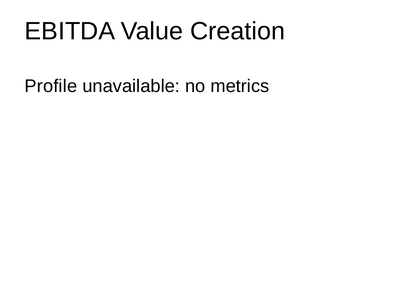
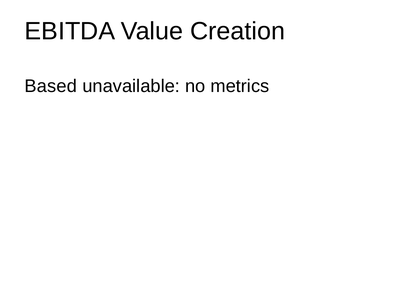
Profile: Profile -> Based
